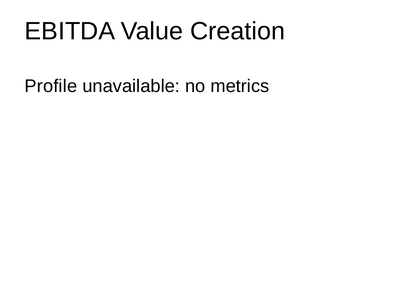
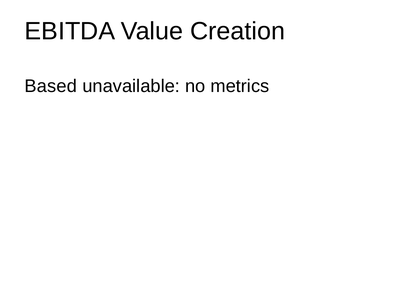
Profile: Profile -> Based
